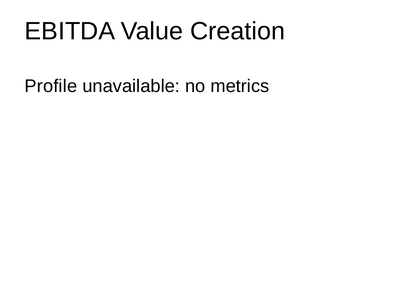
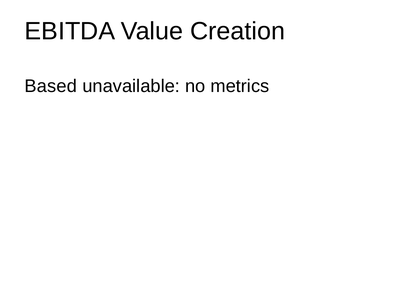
Profile: Profile -> Based
